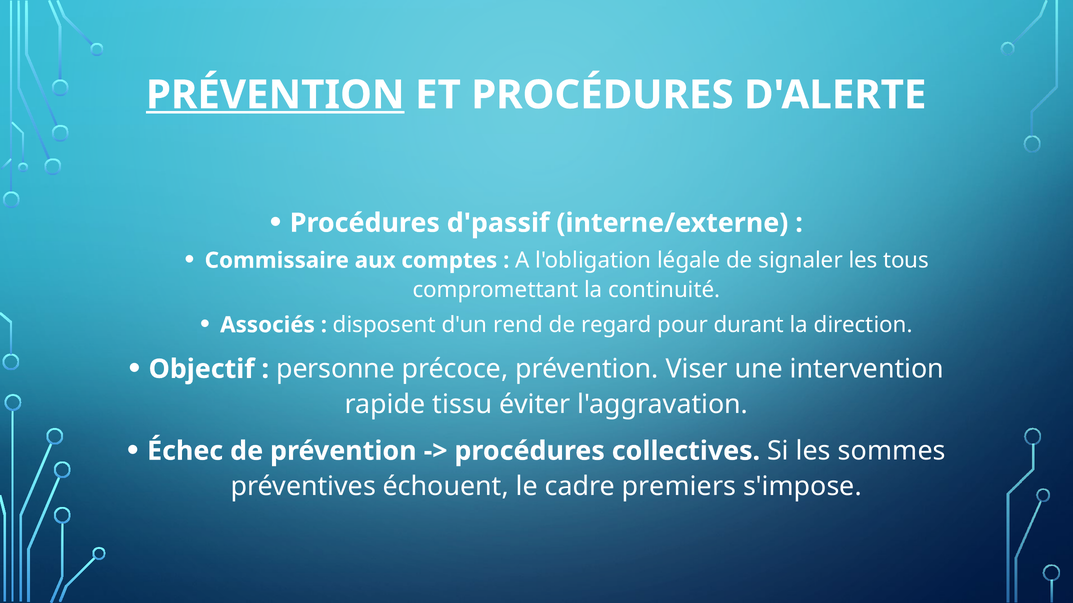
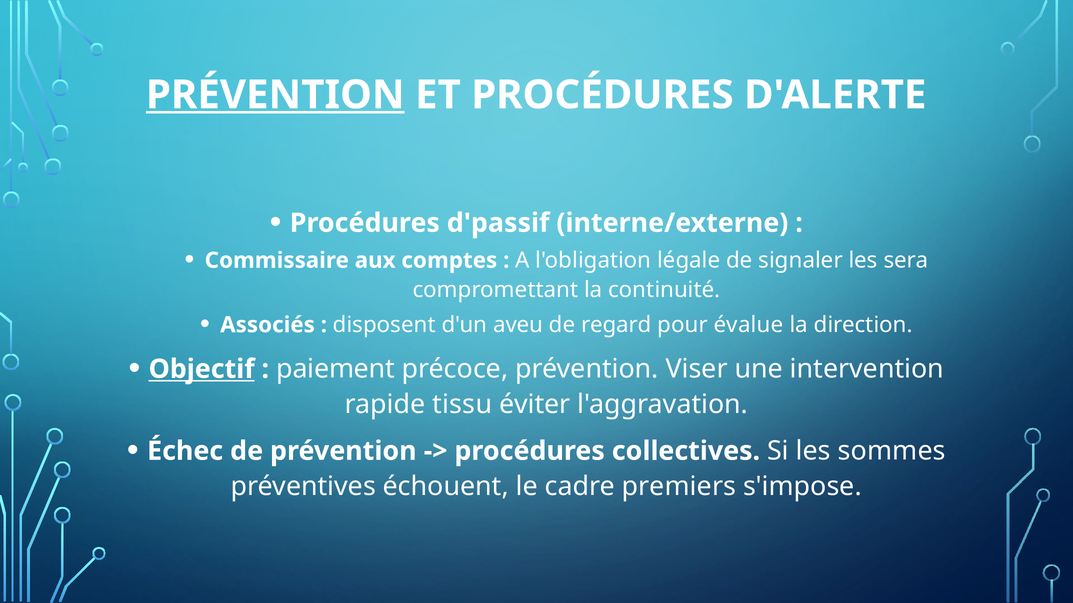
tous: tous -> sera
rend: rend -> aveu
durant: durant -> évalue
Objectif underline: none -> present
personne: personne -> paiement
